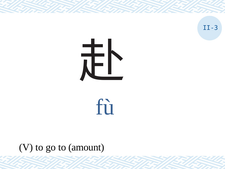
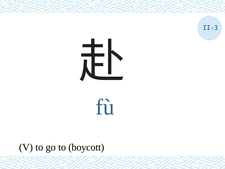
amount: amount -> boycott
